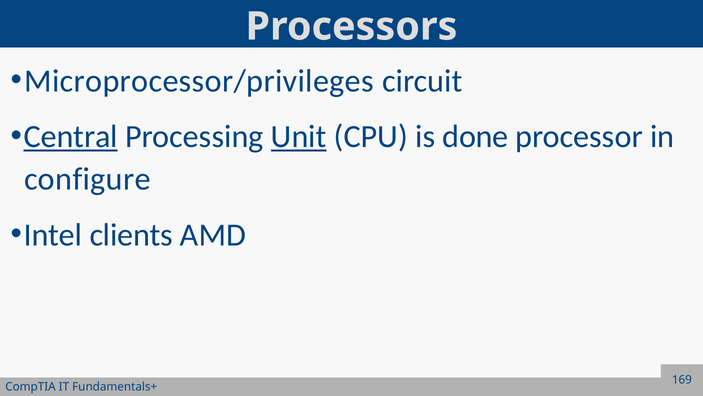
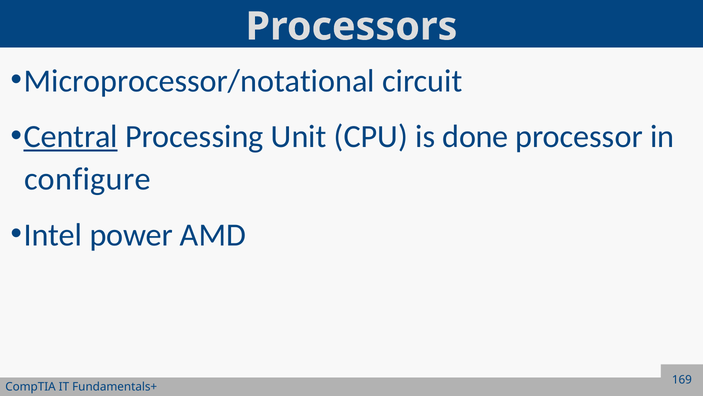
Microprocessor/privileges: Microprocessor/privileges -> Microprocessor/notational
Unit underline: present -> none
clients: clients -> power
